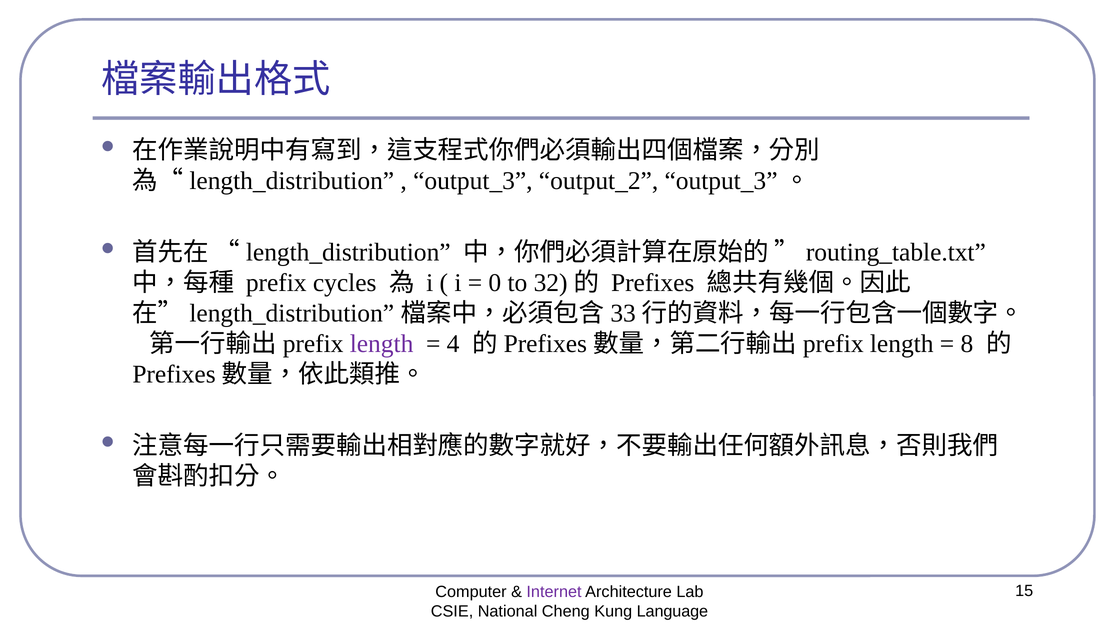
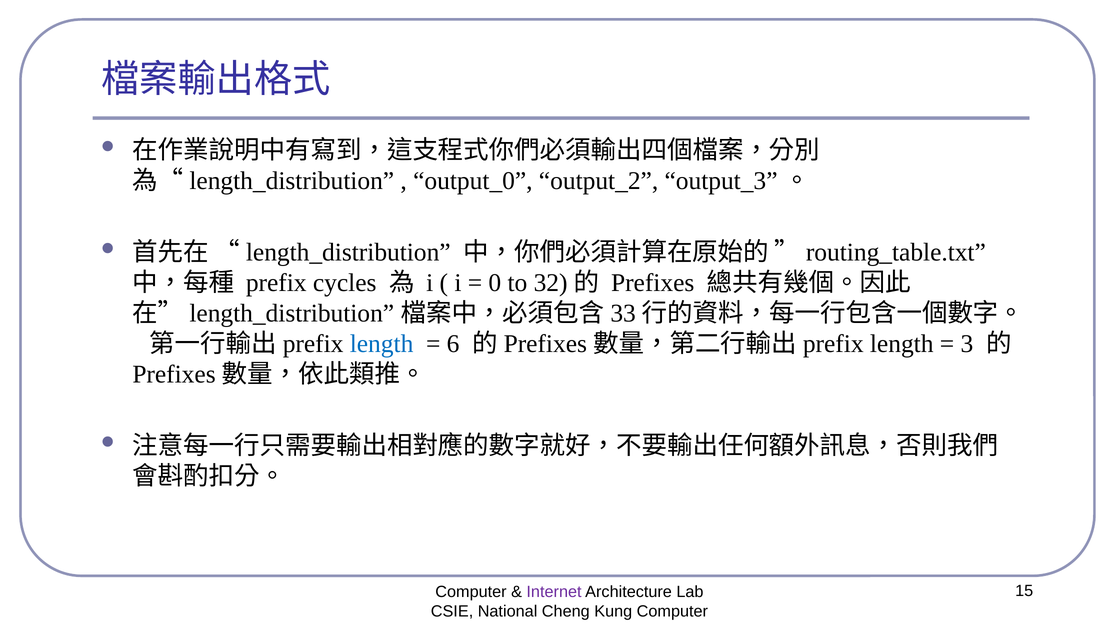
output_3 at (473, 181): output_3 -> output_0
length at (382, 344) colour: purple -> blue
4: 4 -> 6
8: 8 -> 3
Kung Language: Language -> Computer
